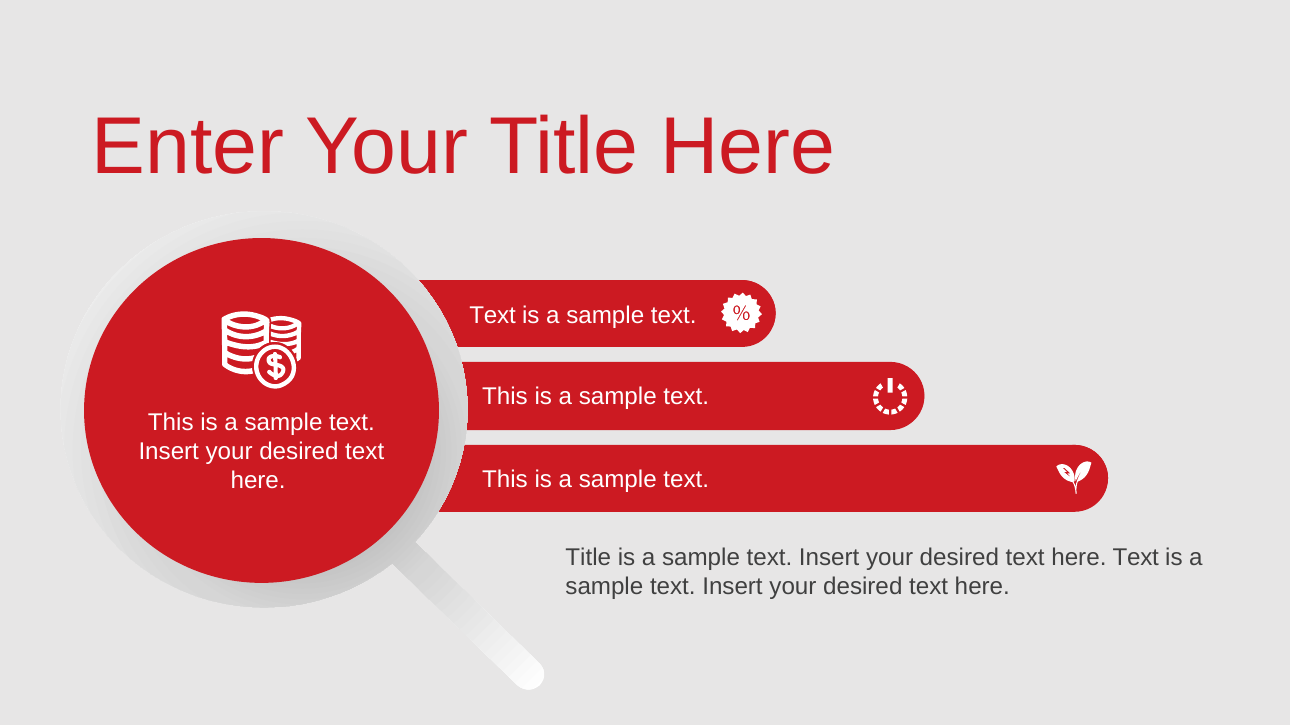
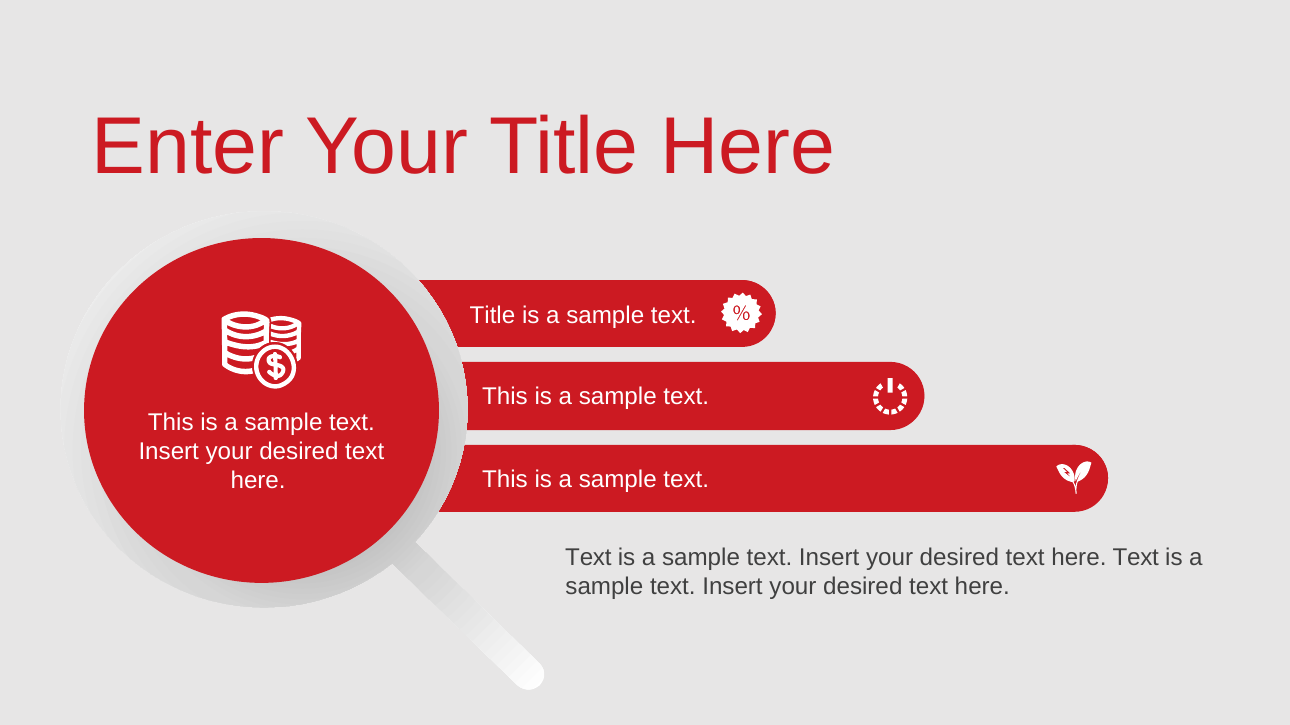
Text at (493, 315): Text -> Title
Title at (588, 558): Title -> Text
